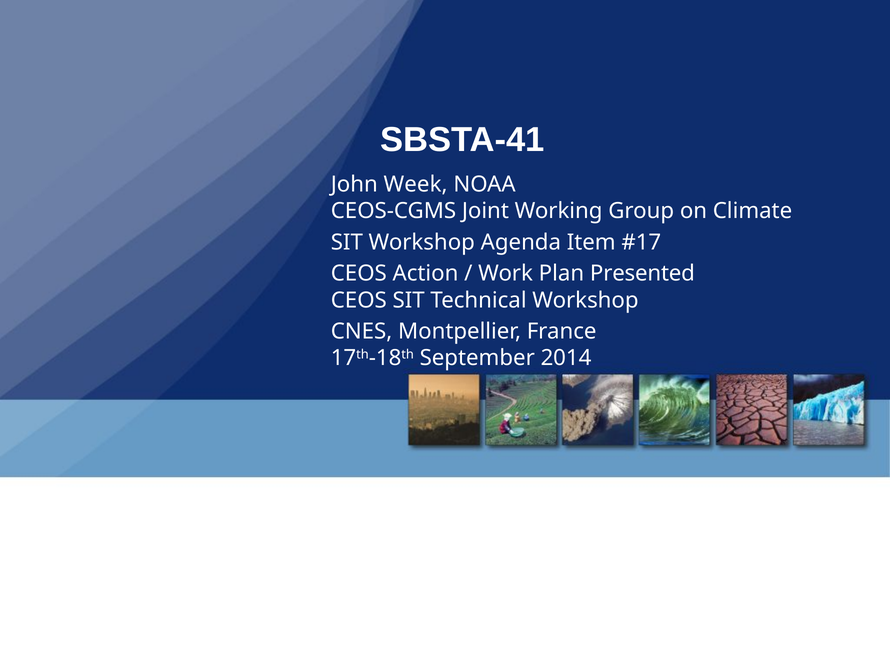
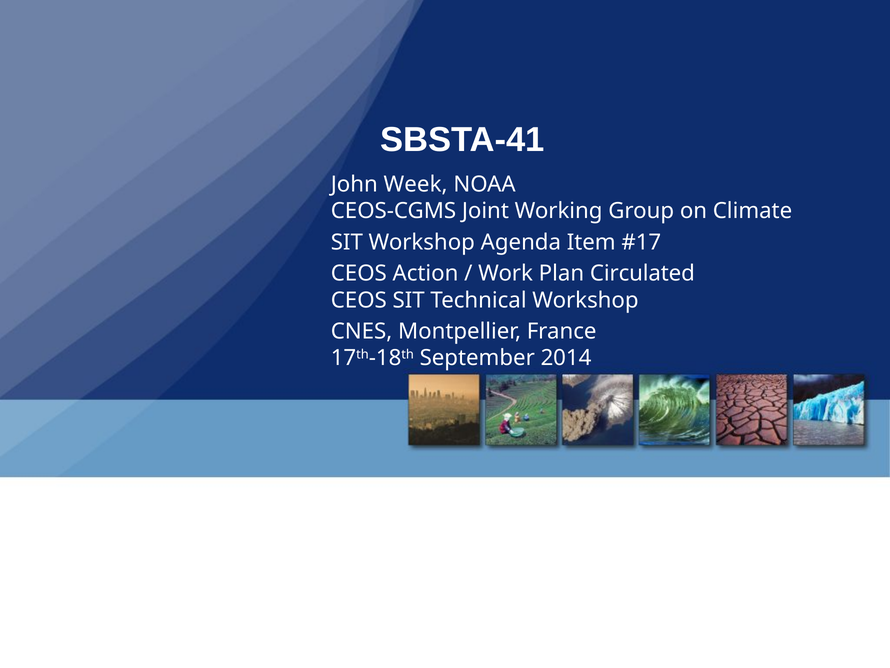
Presented: Presented -> Circulated
